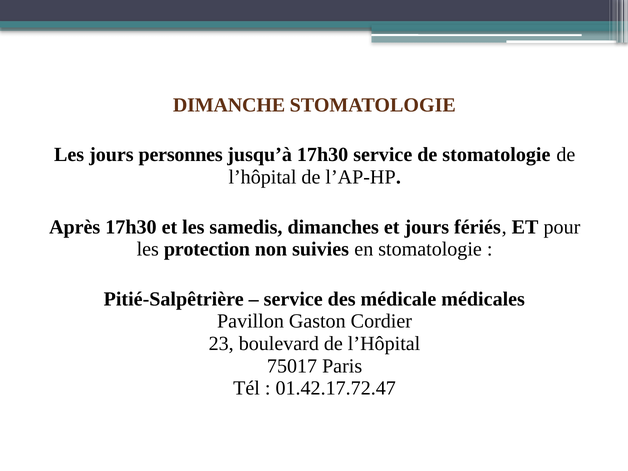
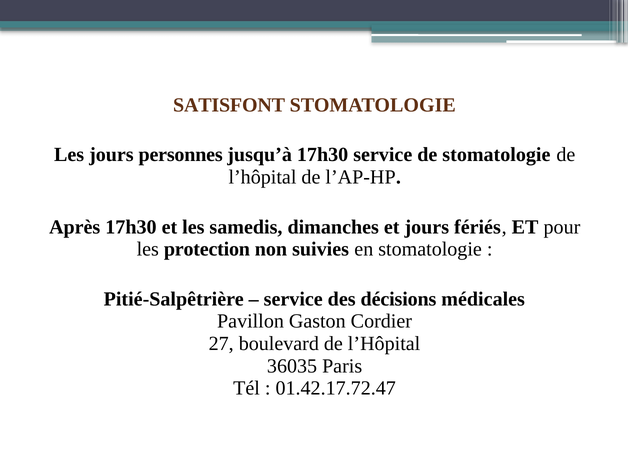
DIMANCHE: DIMANCHE -> SATISFONT
médicale: médicale -> décisions
23: 23 -> 27
75017: 75017 -> 36035
